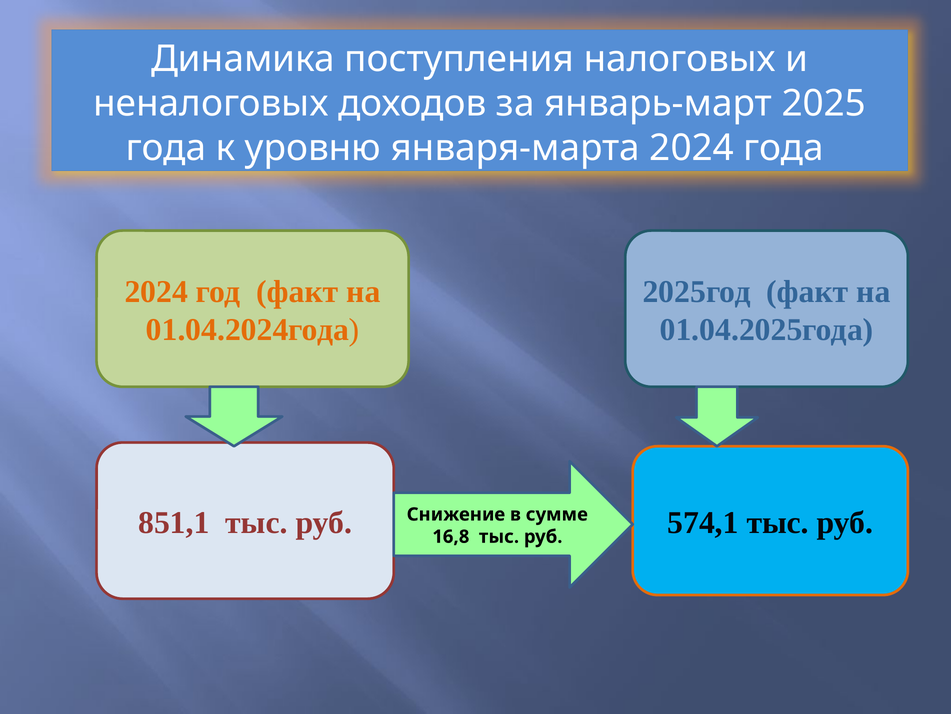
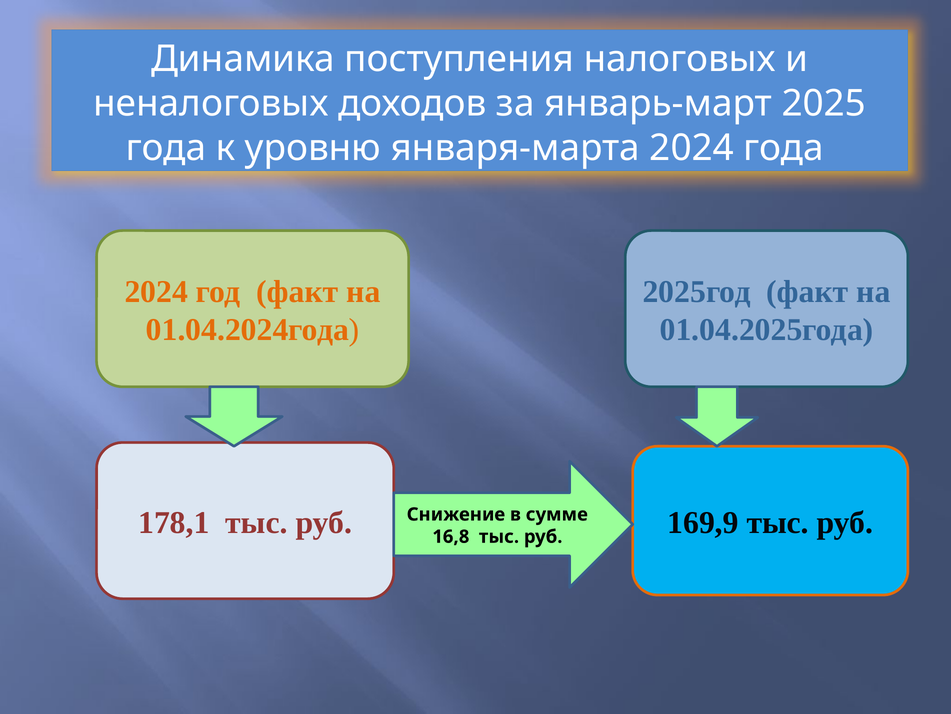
851,1: 851,1 -> 178,1
574,1: 574,1 -> 169,9
